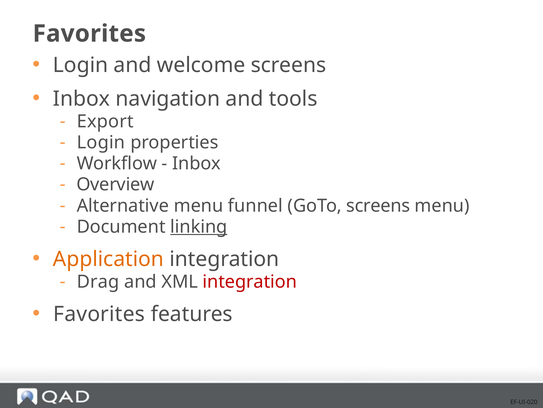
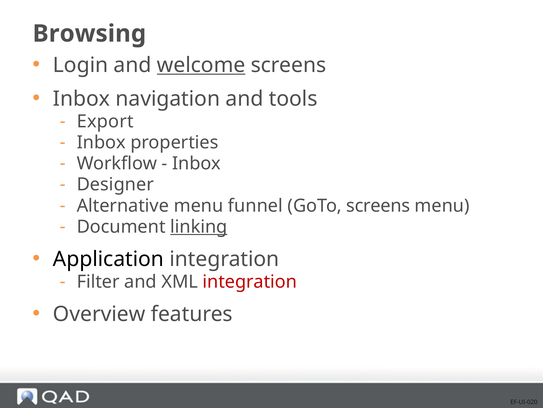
Favorites at (89, 34): Favorites -> Browsing
welcome underline: none -> present
Login at (101, 142): Login -> Inbox
Overview: Overview -> Designer
Application colour: orange -> black
Drag: Drag -> Filter
Favorites at (99, 313): Favorites -> Overview
